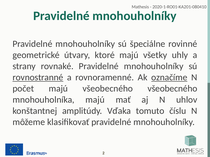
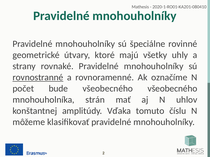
označíme underline: present -> none
počet majú: majú -> bude
mnohouholníka majú: majú -> strán
